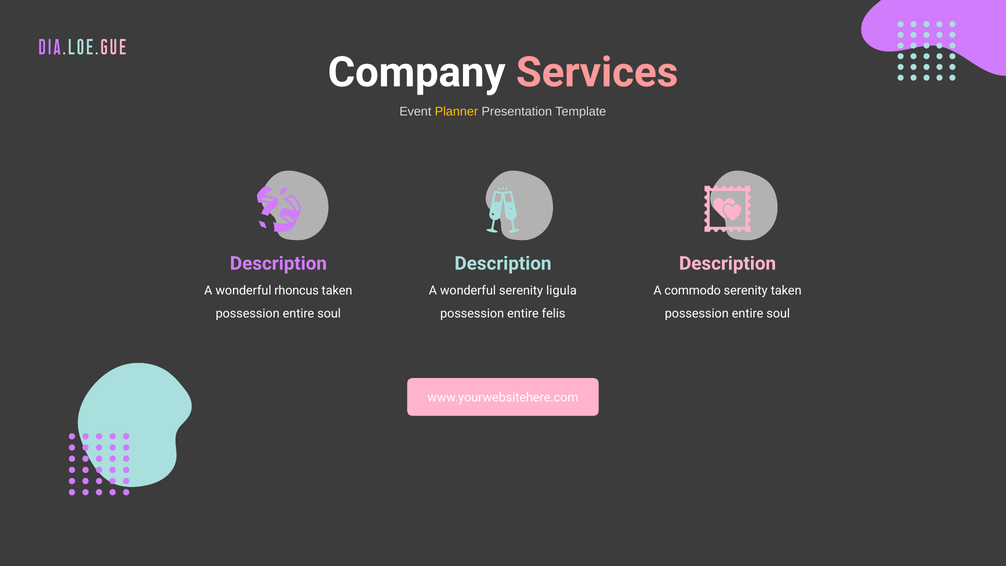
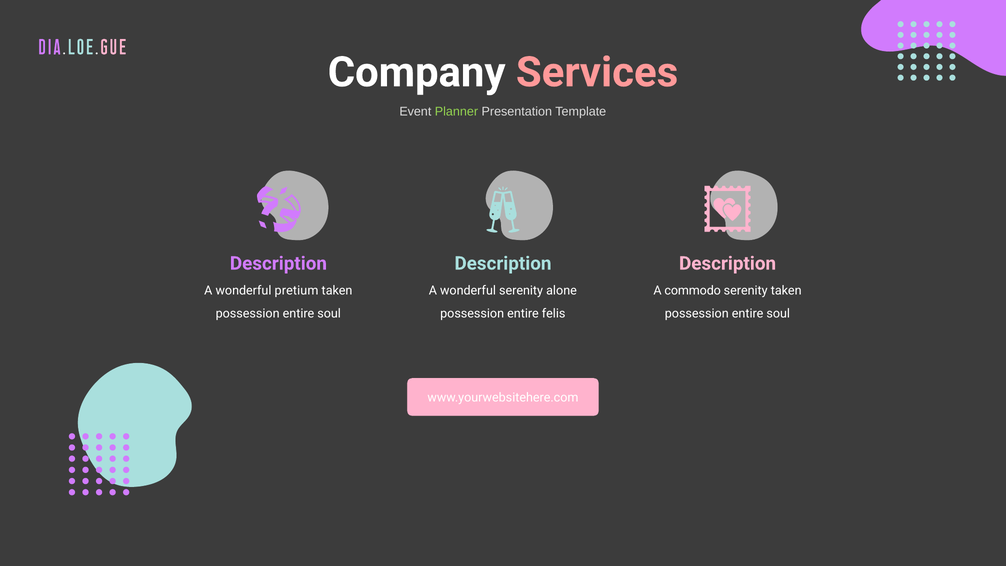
Planner colour: yellow -> light green
rhoncus: rhoncus -> pretium
ligula: ligula -> alone
